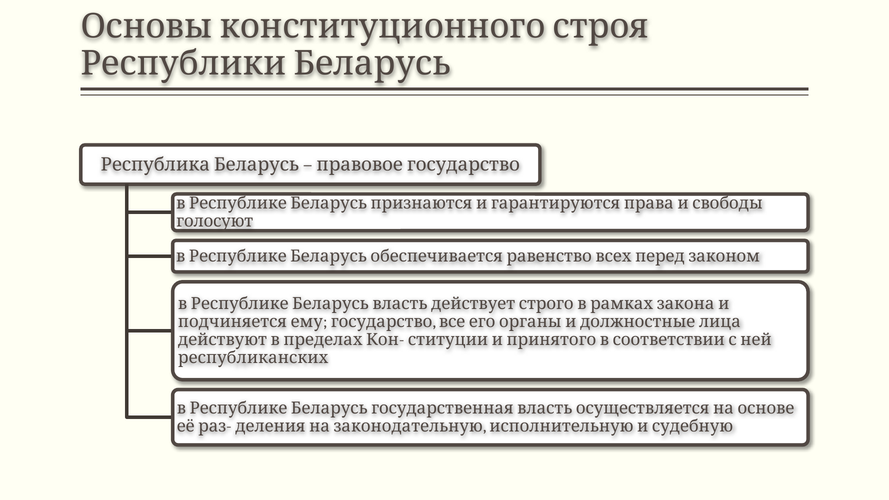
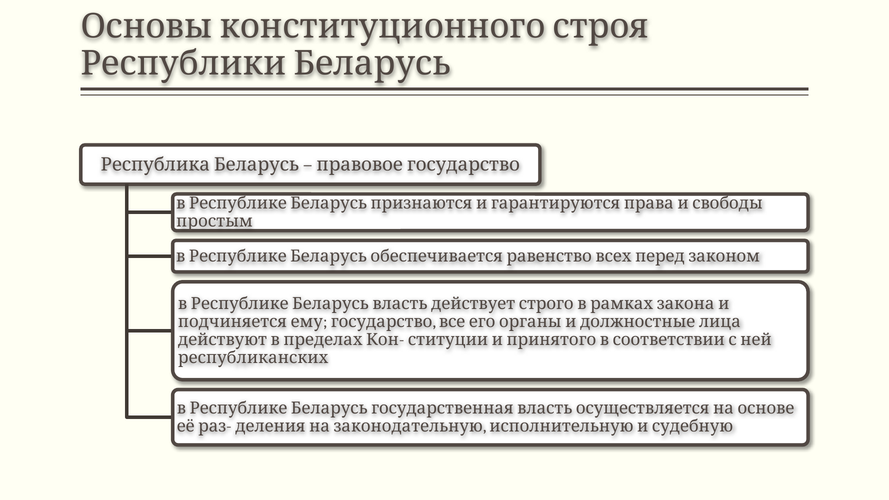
голосуют: голосуют -> простым
